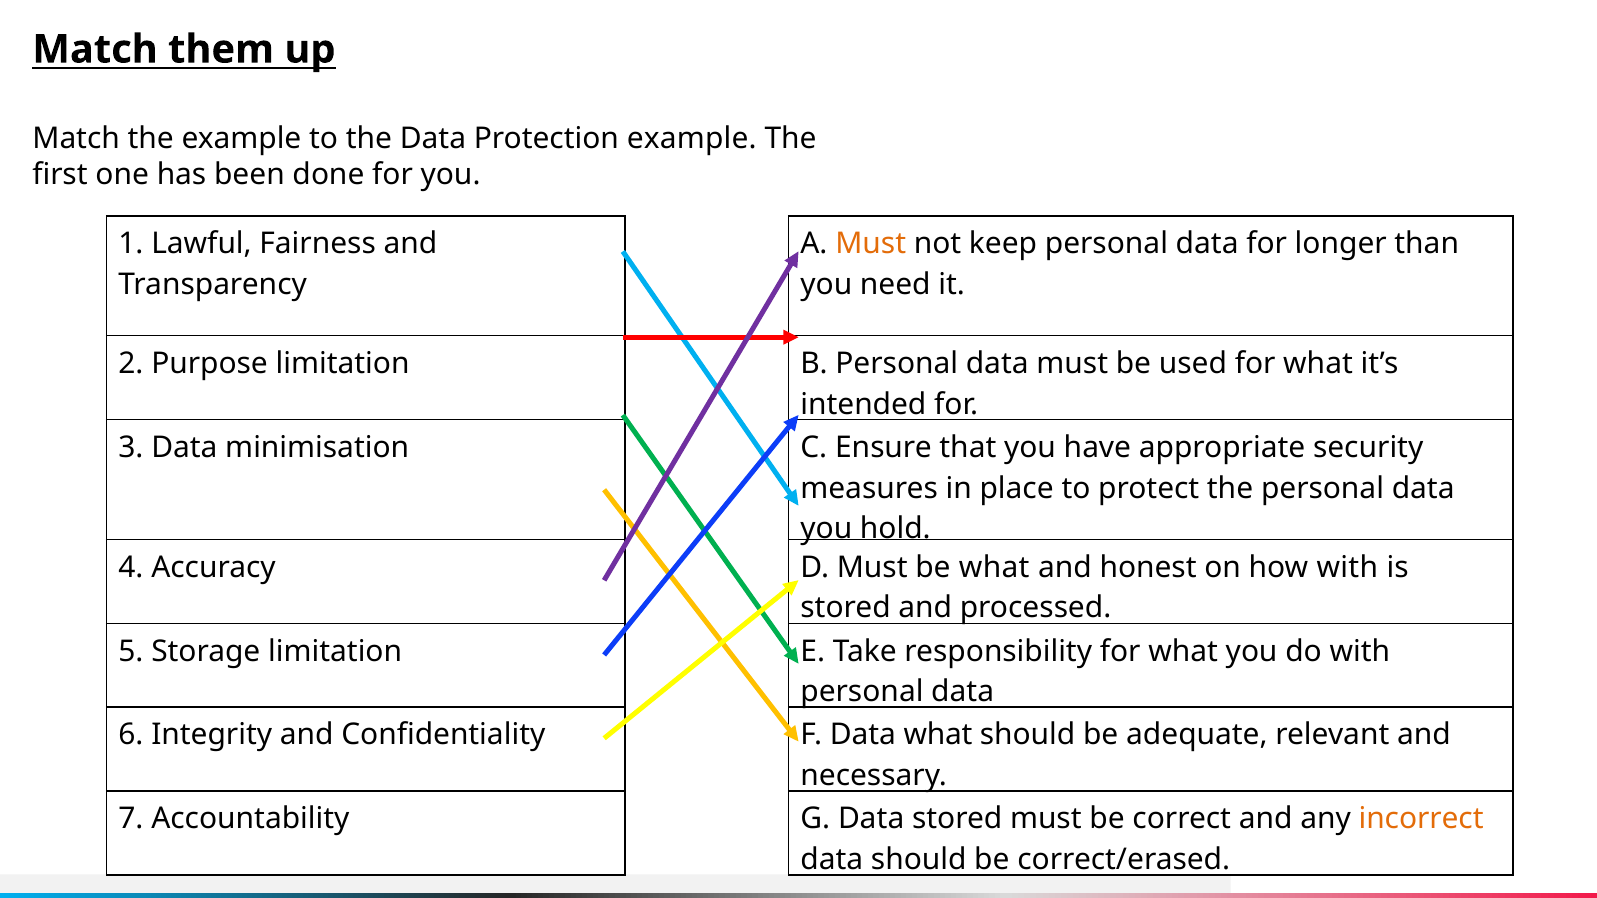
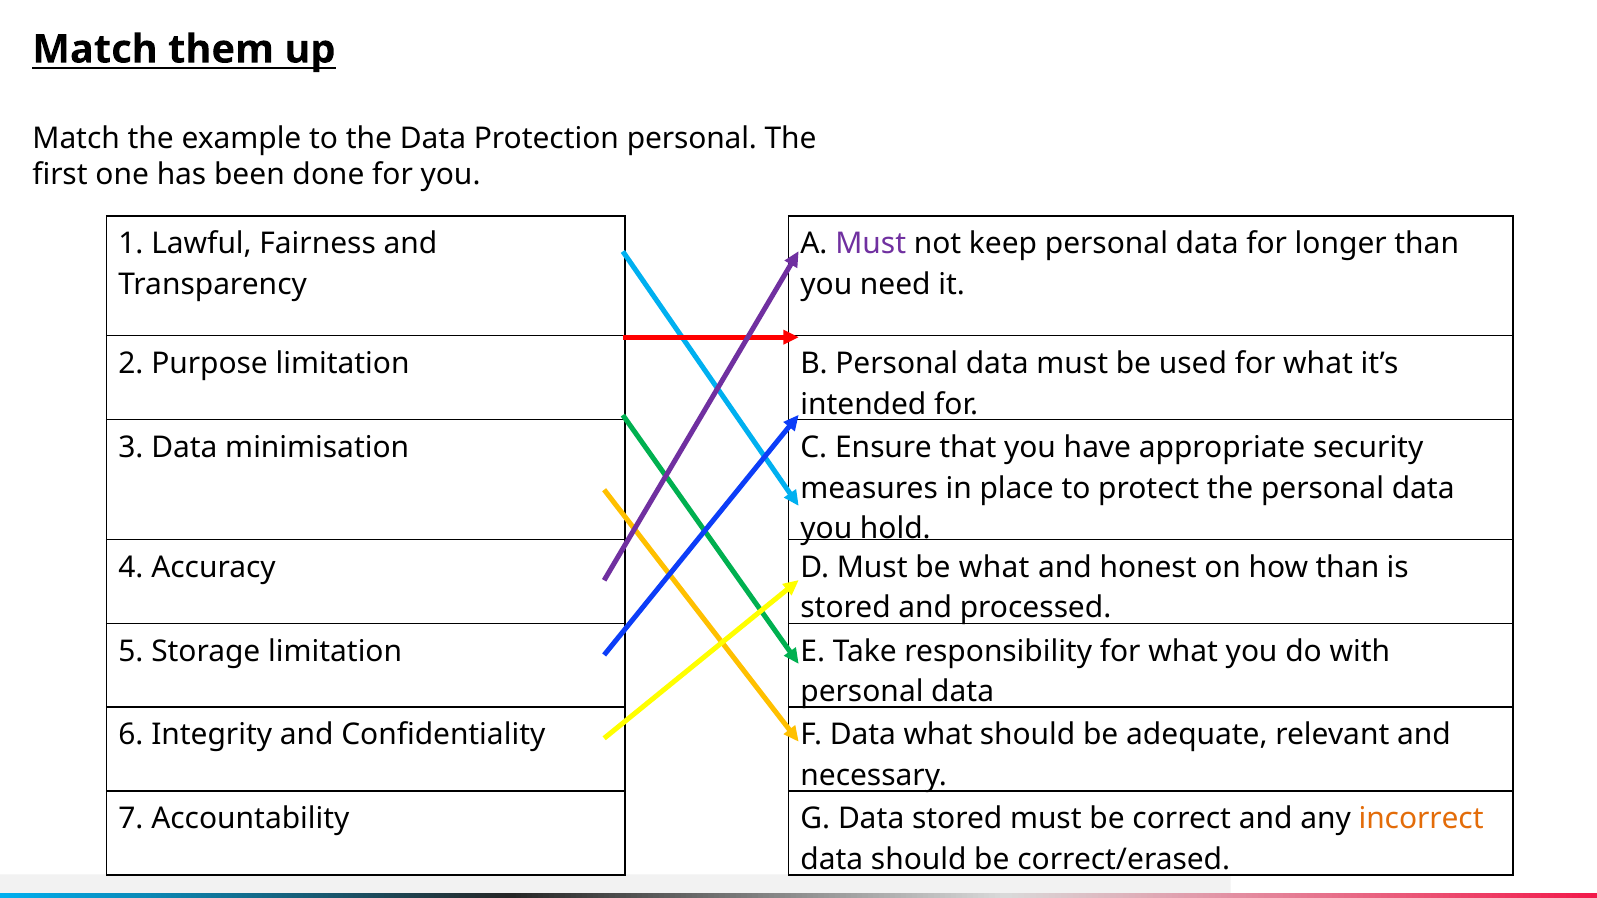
Protection example: example -> personal
Must at (871, 244) colour: orange -> purple
how with: with -> than
